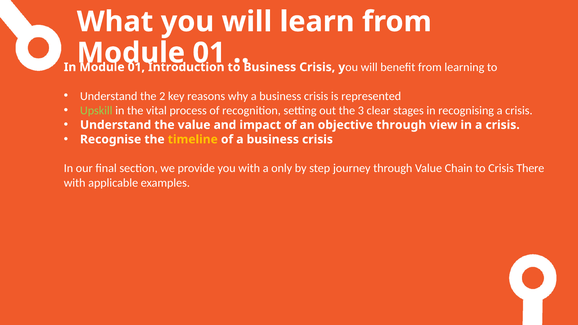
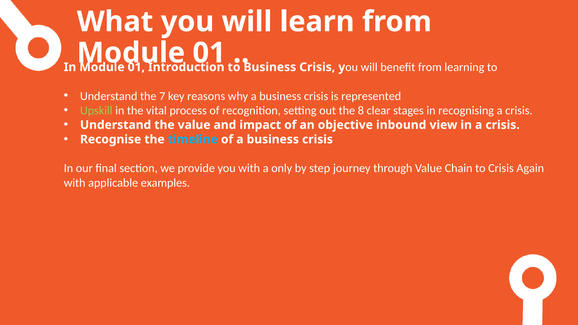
2: 2 -> 7
3: 3 -> 8
objective through: through -> inbound
timeline colour: yellow -> light blue
There: There -> Again
